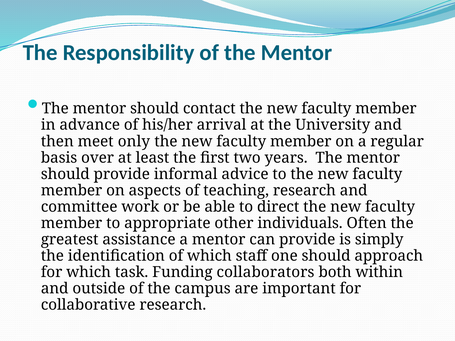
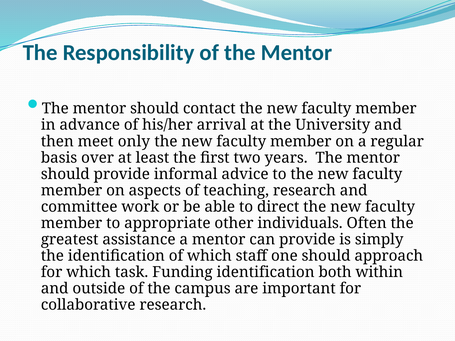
Funding collaborators: collaborators -> identification
